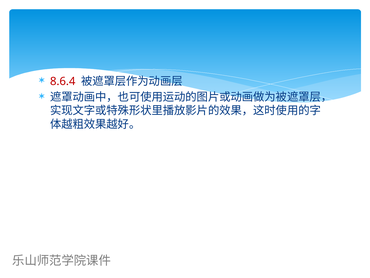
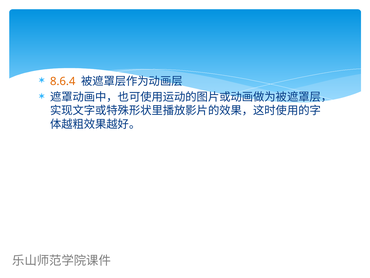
8.6.4 colour: red -> orange
